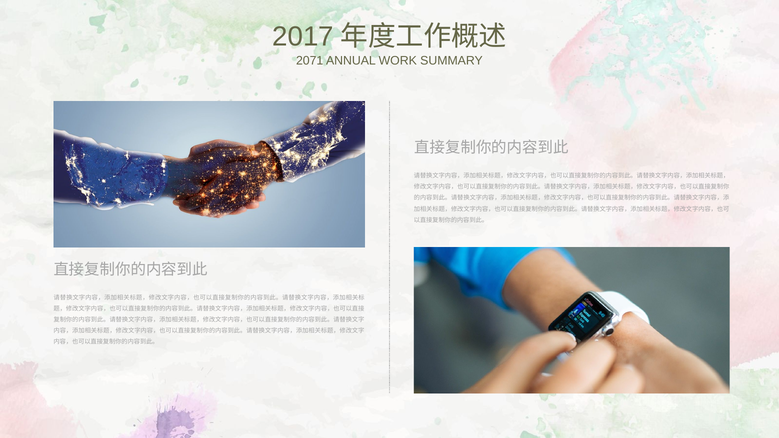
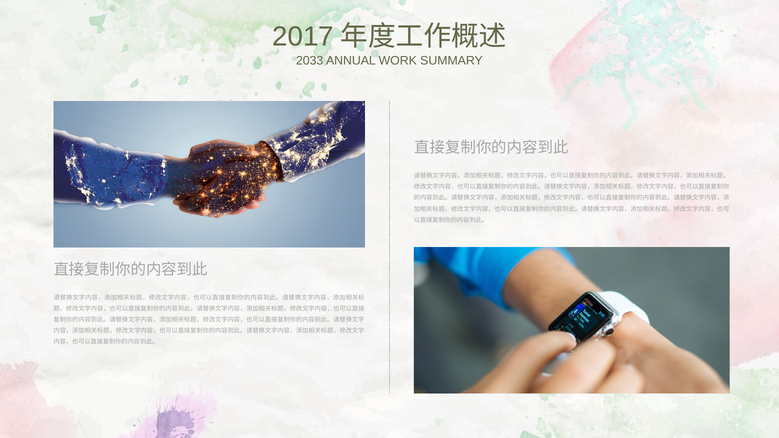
2071: 2071 -> 2033
